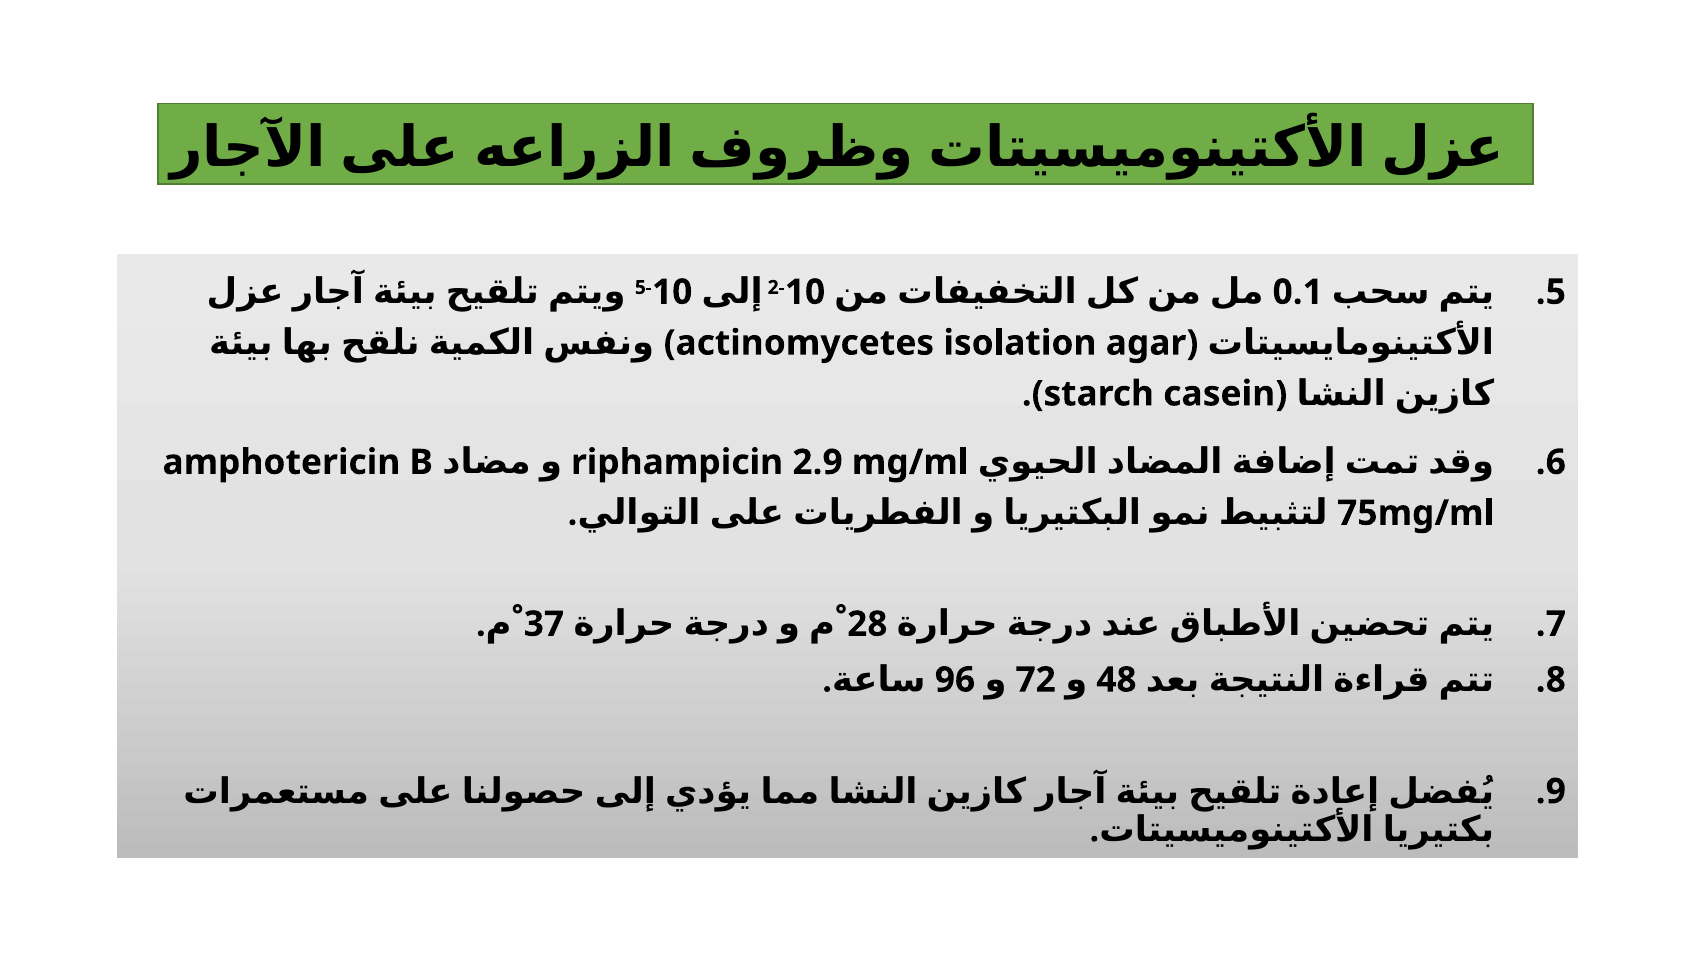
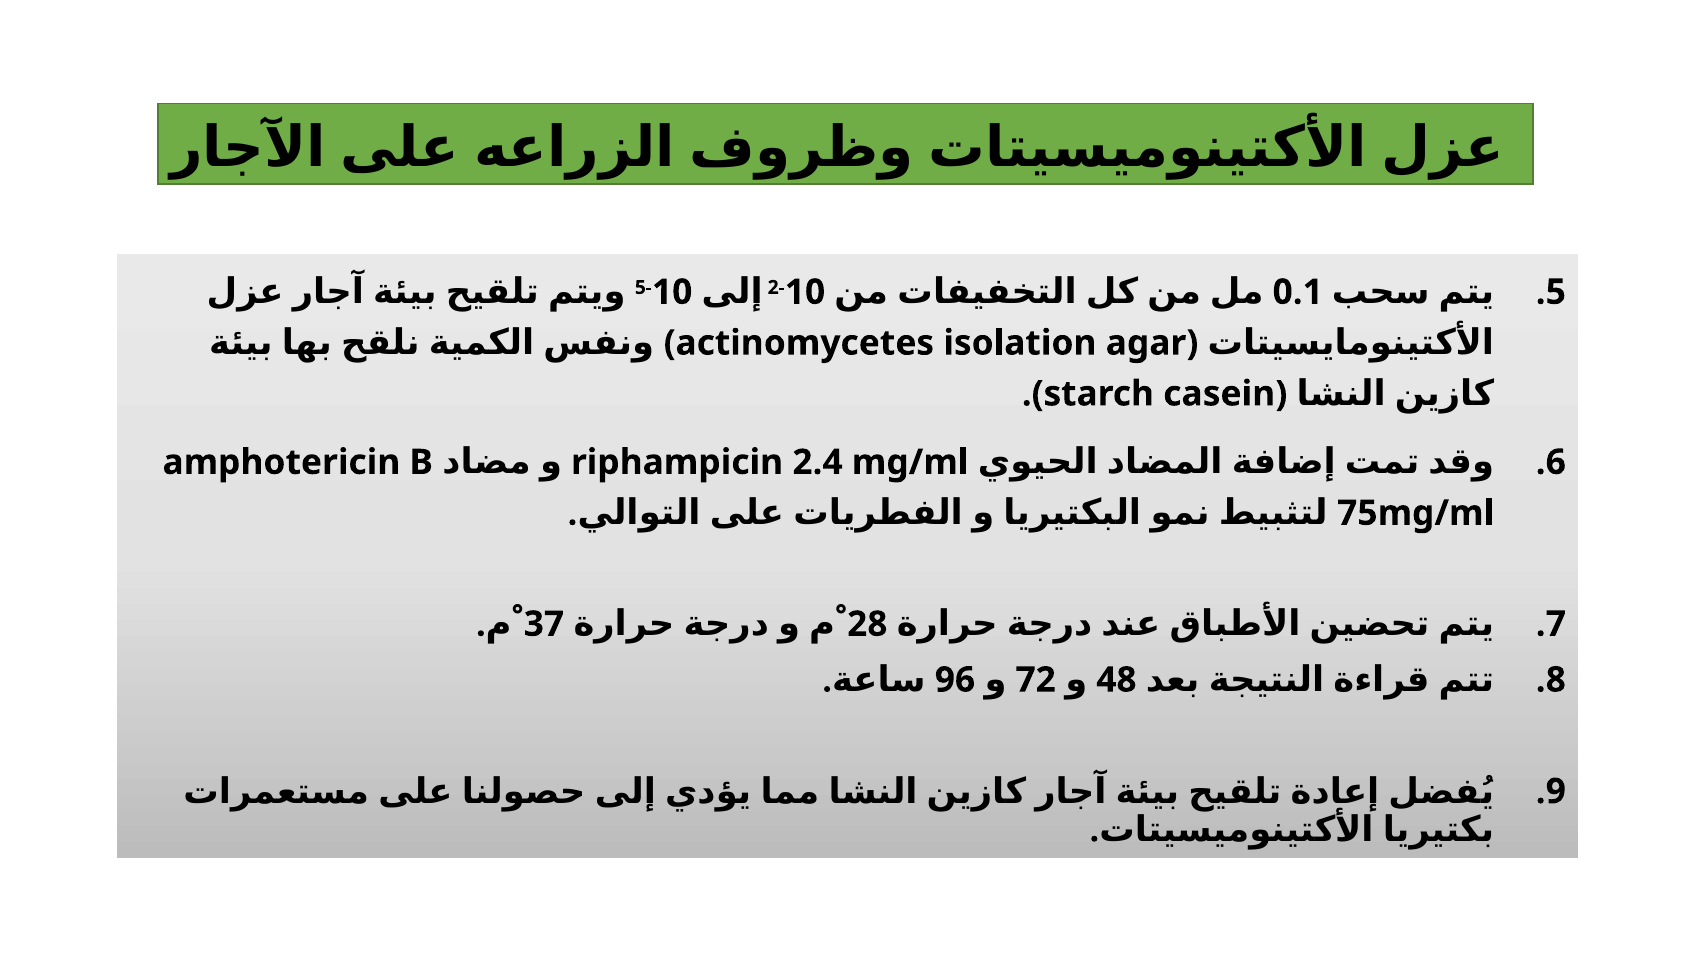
2.9: 2.9 -> 2.4
